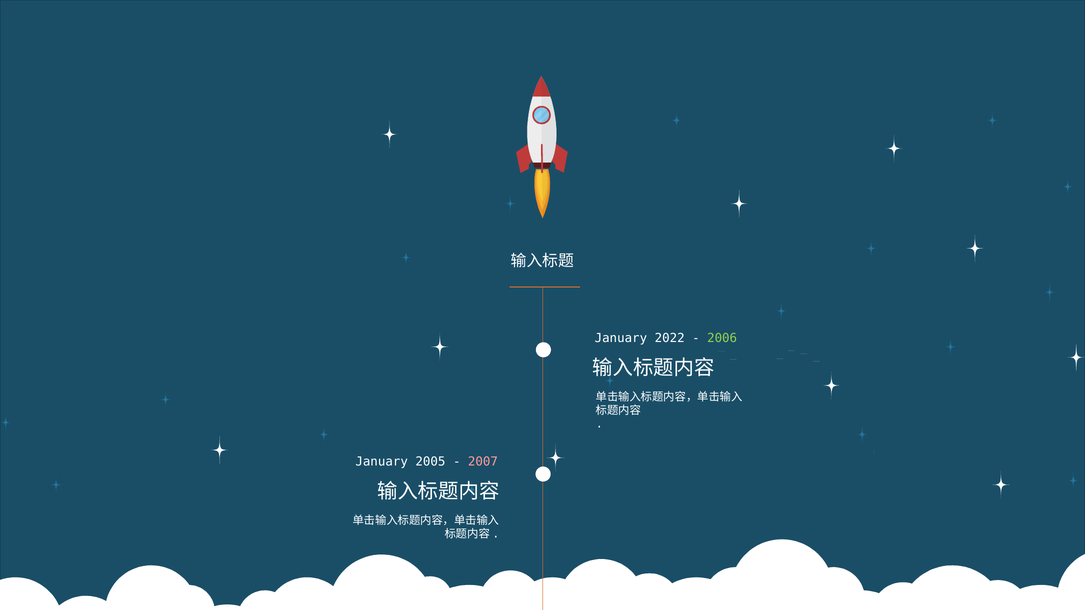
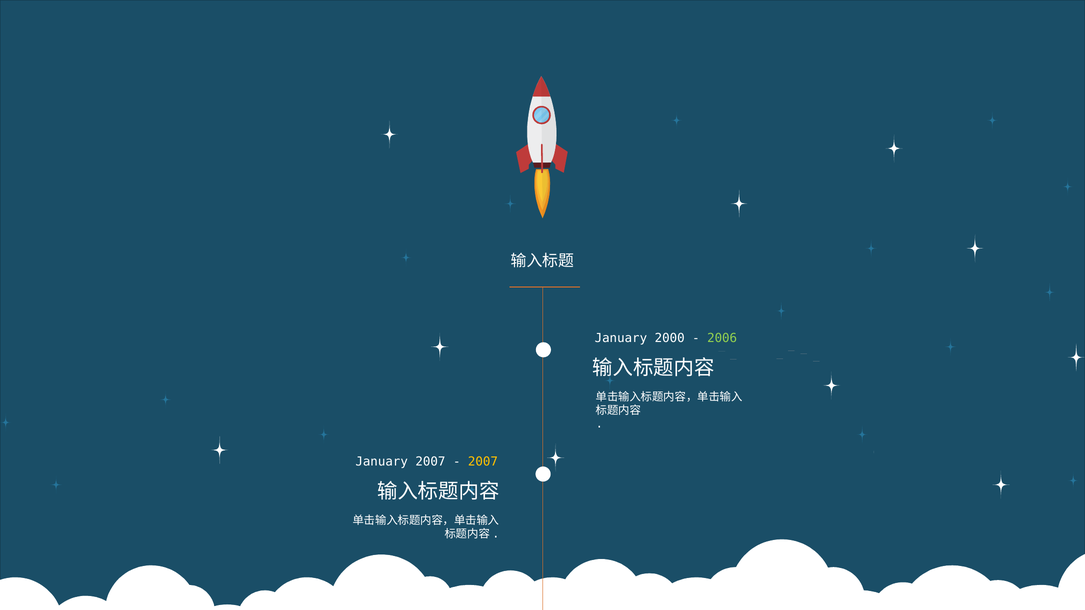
2022: 2022 -> 2000
January 2005: 2005 -> 2007
2007 at (483, 462) colour: pink -> yellow
